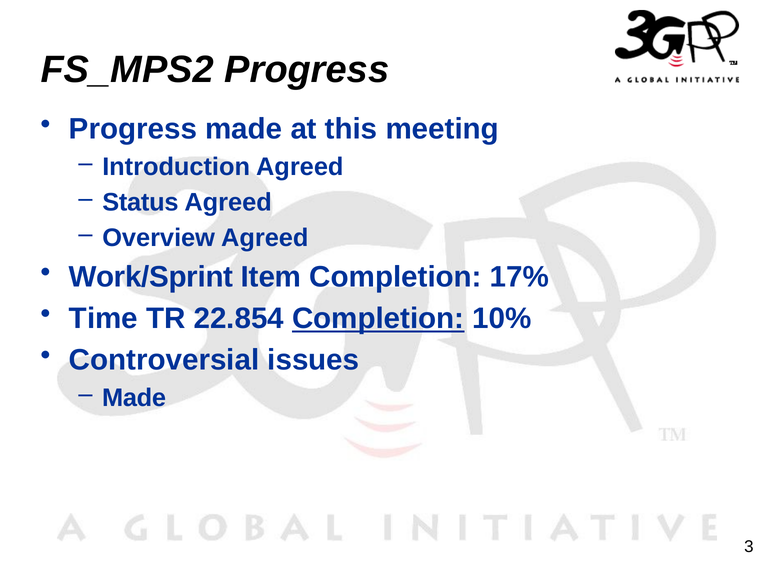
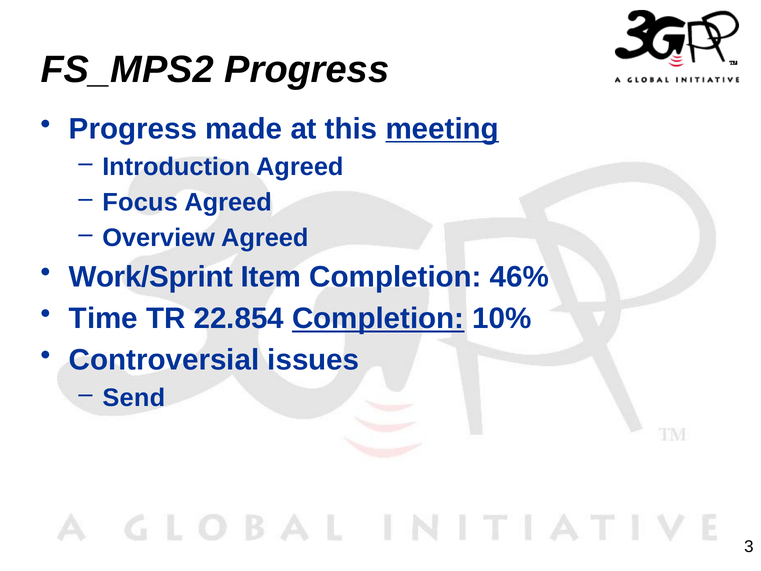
meeting underline: none -> present
Status: Status -> Focus
17%: 17% -> 46%
Made at (134, 398): Made -> Send
